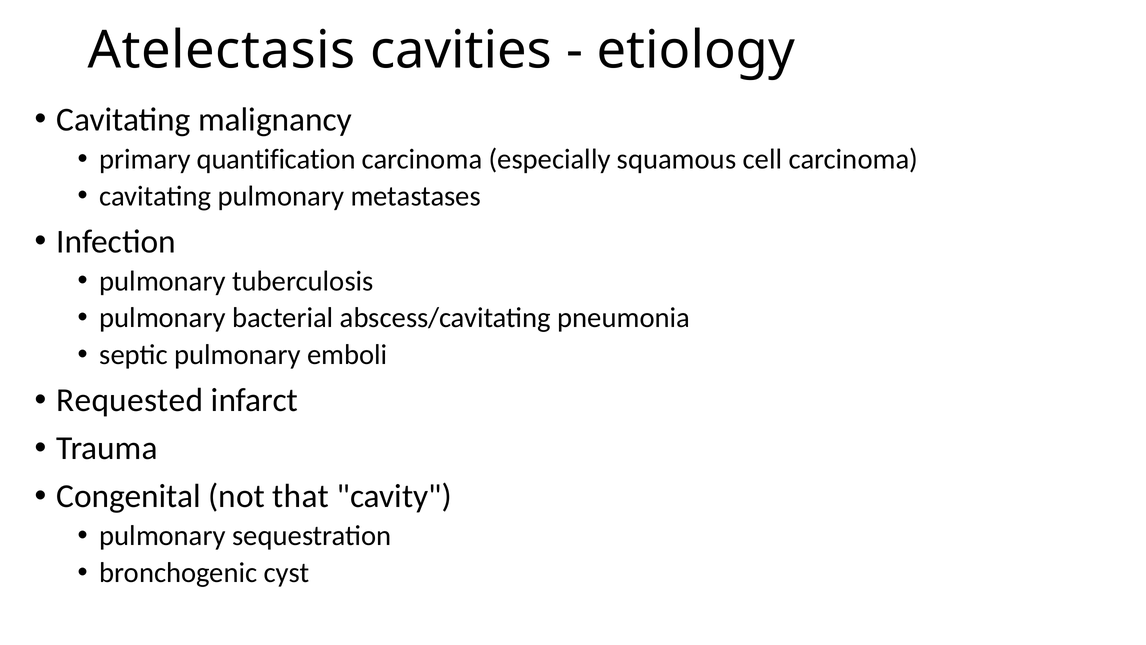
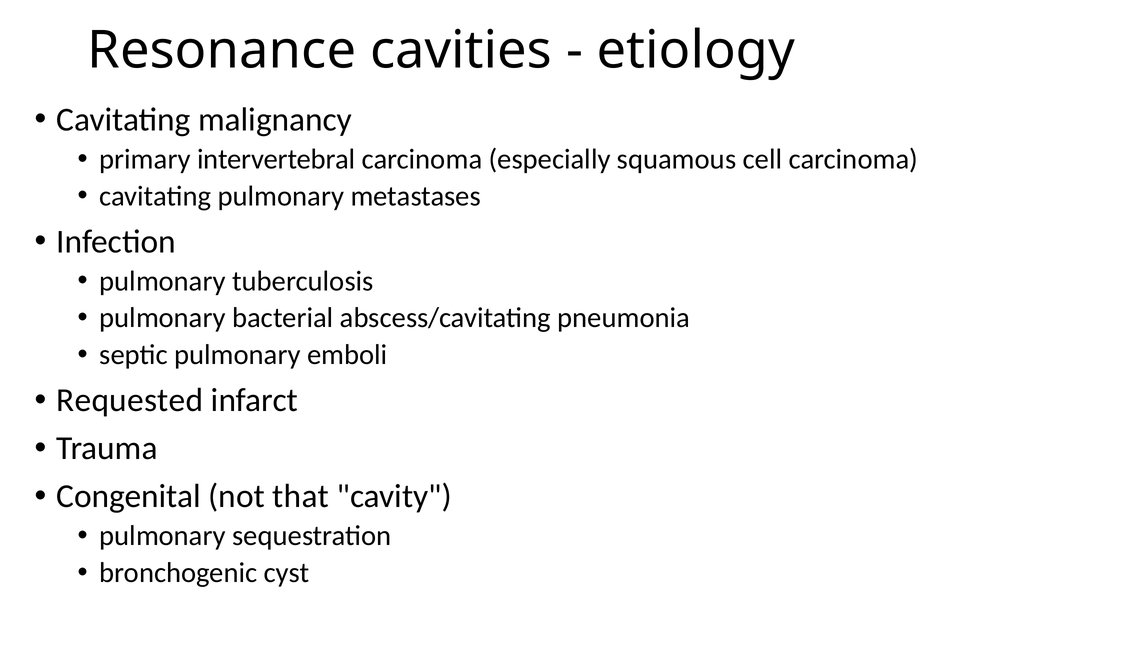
Atelectasis: Atelectasis -> Resonance
quantification: quantification -> intervertebral
